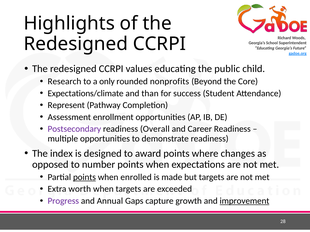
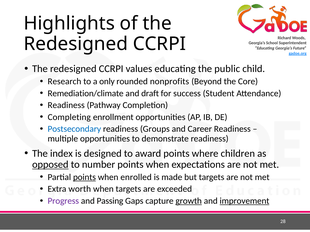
Expectations/climate: Expectations/climate -> Remediation/climate
than: than -> draft
Represent at (66, 105): Represent -> Readiness
Assessment: Assessment -> Completing
Postsecondary colour: purple -> blue
Overall: Overall -> Groups
changes: changes -> children
opposed underline: none -> present
Annual: Annual -> Passing
growth underline: none -> present
